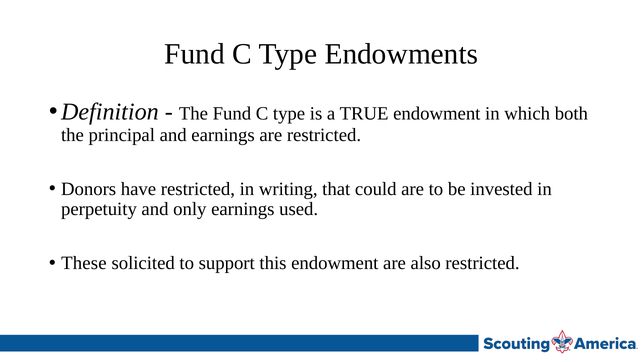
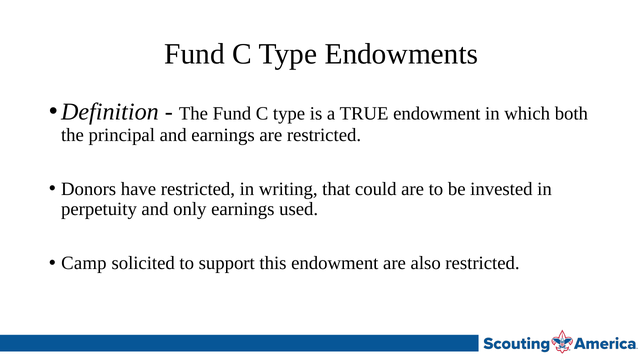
These: These -> Camp
